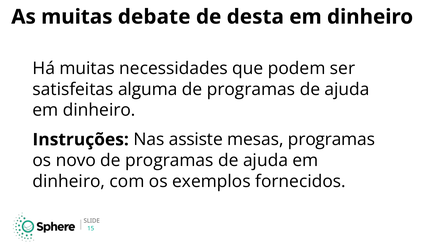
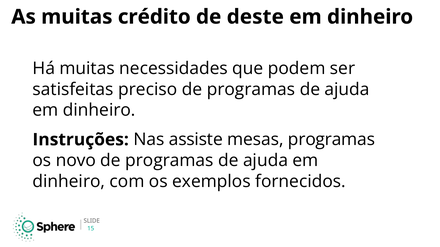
debate: debate -> crédito
desta: desta -> deste
alguma: alguma -> preciso
